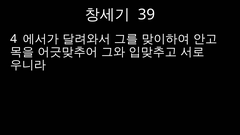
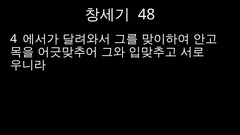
39: 39 -> 48
